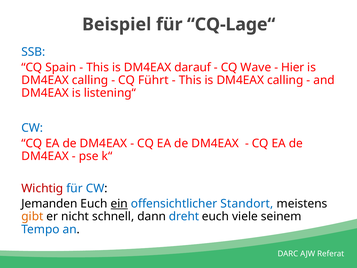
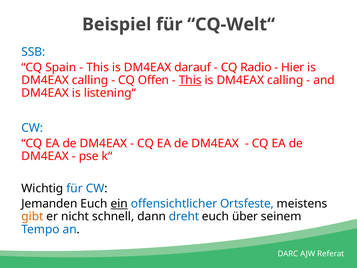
CQ-Lage“: CQ-Lage“ -> CQ-Welt“
Wave: Wave -> Radio
Führt: Führt -> Offen
This at (190, 80) underline: none -> present
Wichtig colour: red -> black
Standort: Standort -> Ortsfeste
viele: viele -> über
